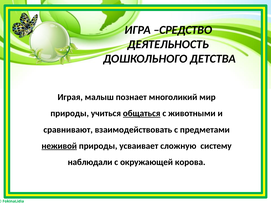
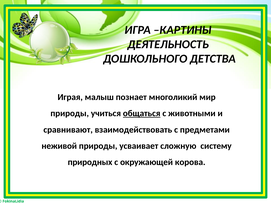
СРЕДСТВО: СРЕДСТВО -> КАРТИНЫ
неживой underline: present -> none
наблюдали: наблюдали -> природных
